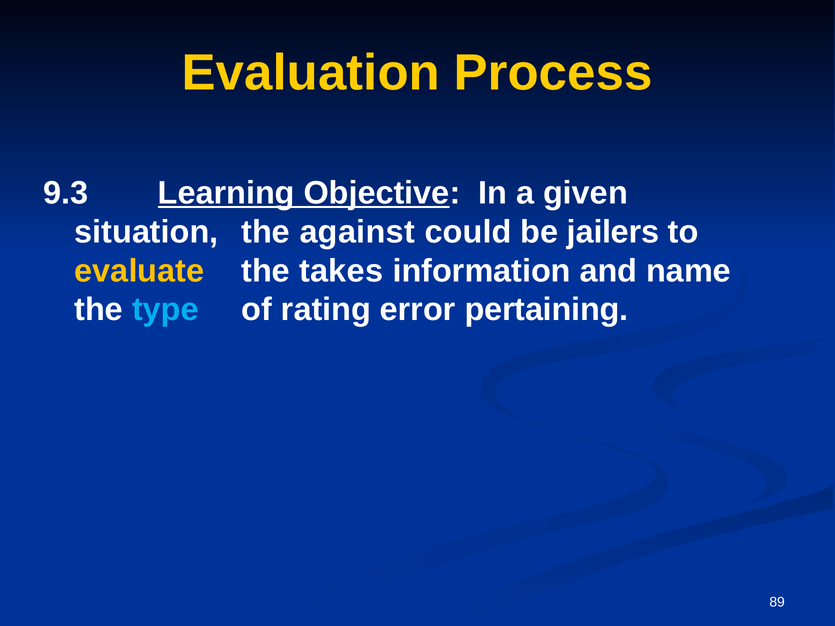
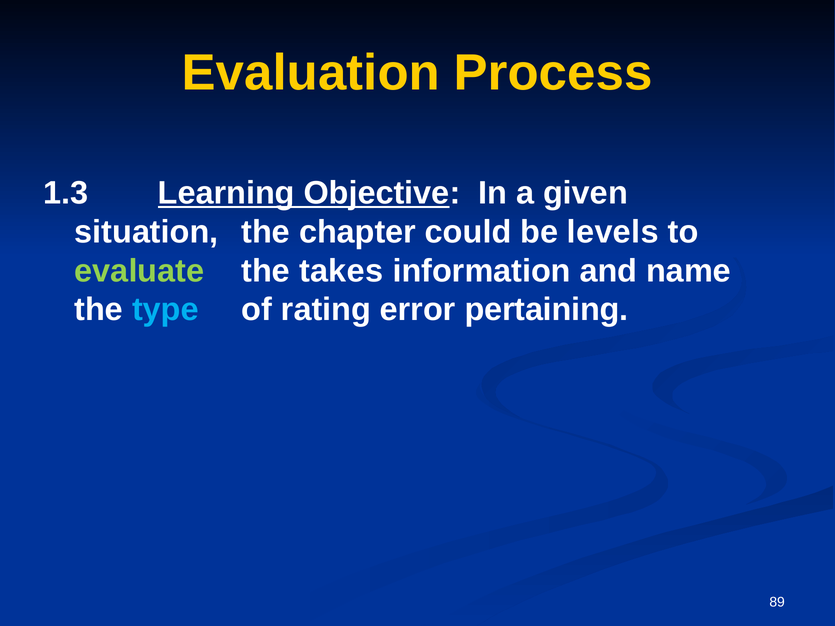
9.3: 9.3 -> 1.3
against: against -> chapter
jailers: jailers -> levels
evaluate colour: yellow -> light green
